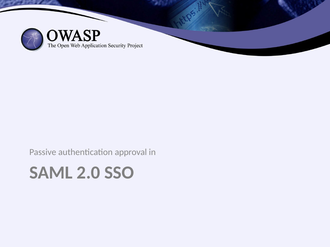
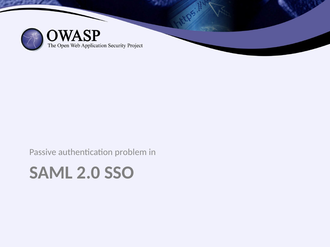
approval: approval -> problem
